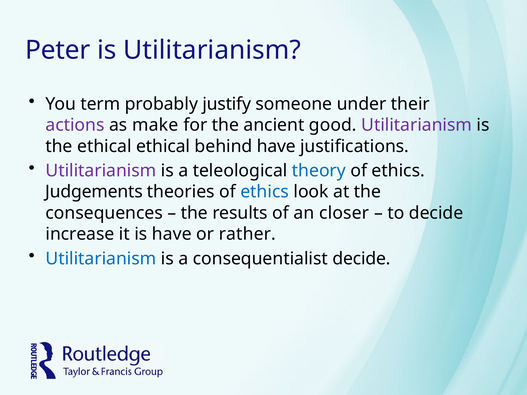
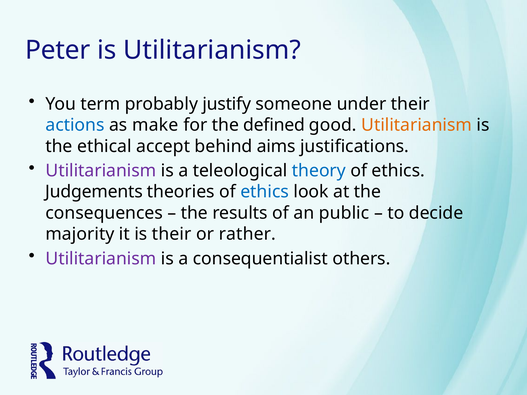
actions colour: purple -> blue
ancient: ancient -> defined
Utilitarianism at (417, 125) colour: purple -> orange
ethical ethical: ethical -> accept
behind have: have -> aims
closer: closer -> public
increase: increase -> majority
is have: have -> their
Utilitarianism at (101, 259) colour: blue -> purple
consequentialist decide: decide -> others
